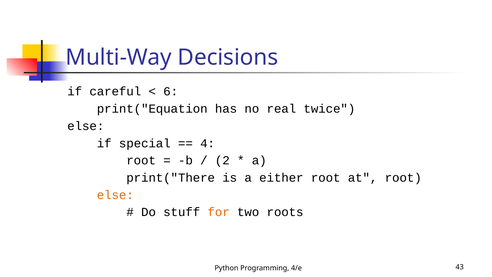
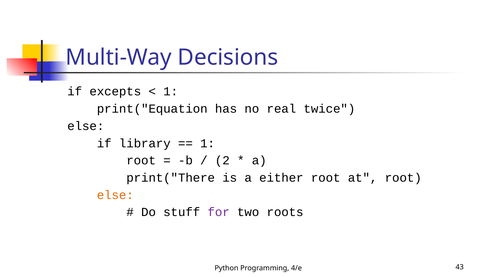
careful: careful -> excepts
6 at (171, 92): 6 -> 1
special: special -> library
4 at (208, 143): 4 -> 1
for colour: orange -> purple
